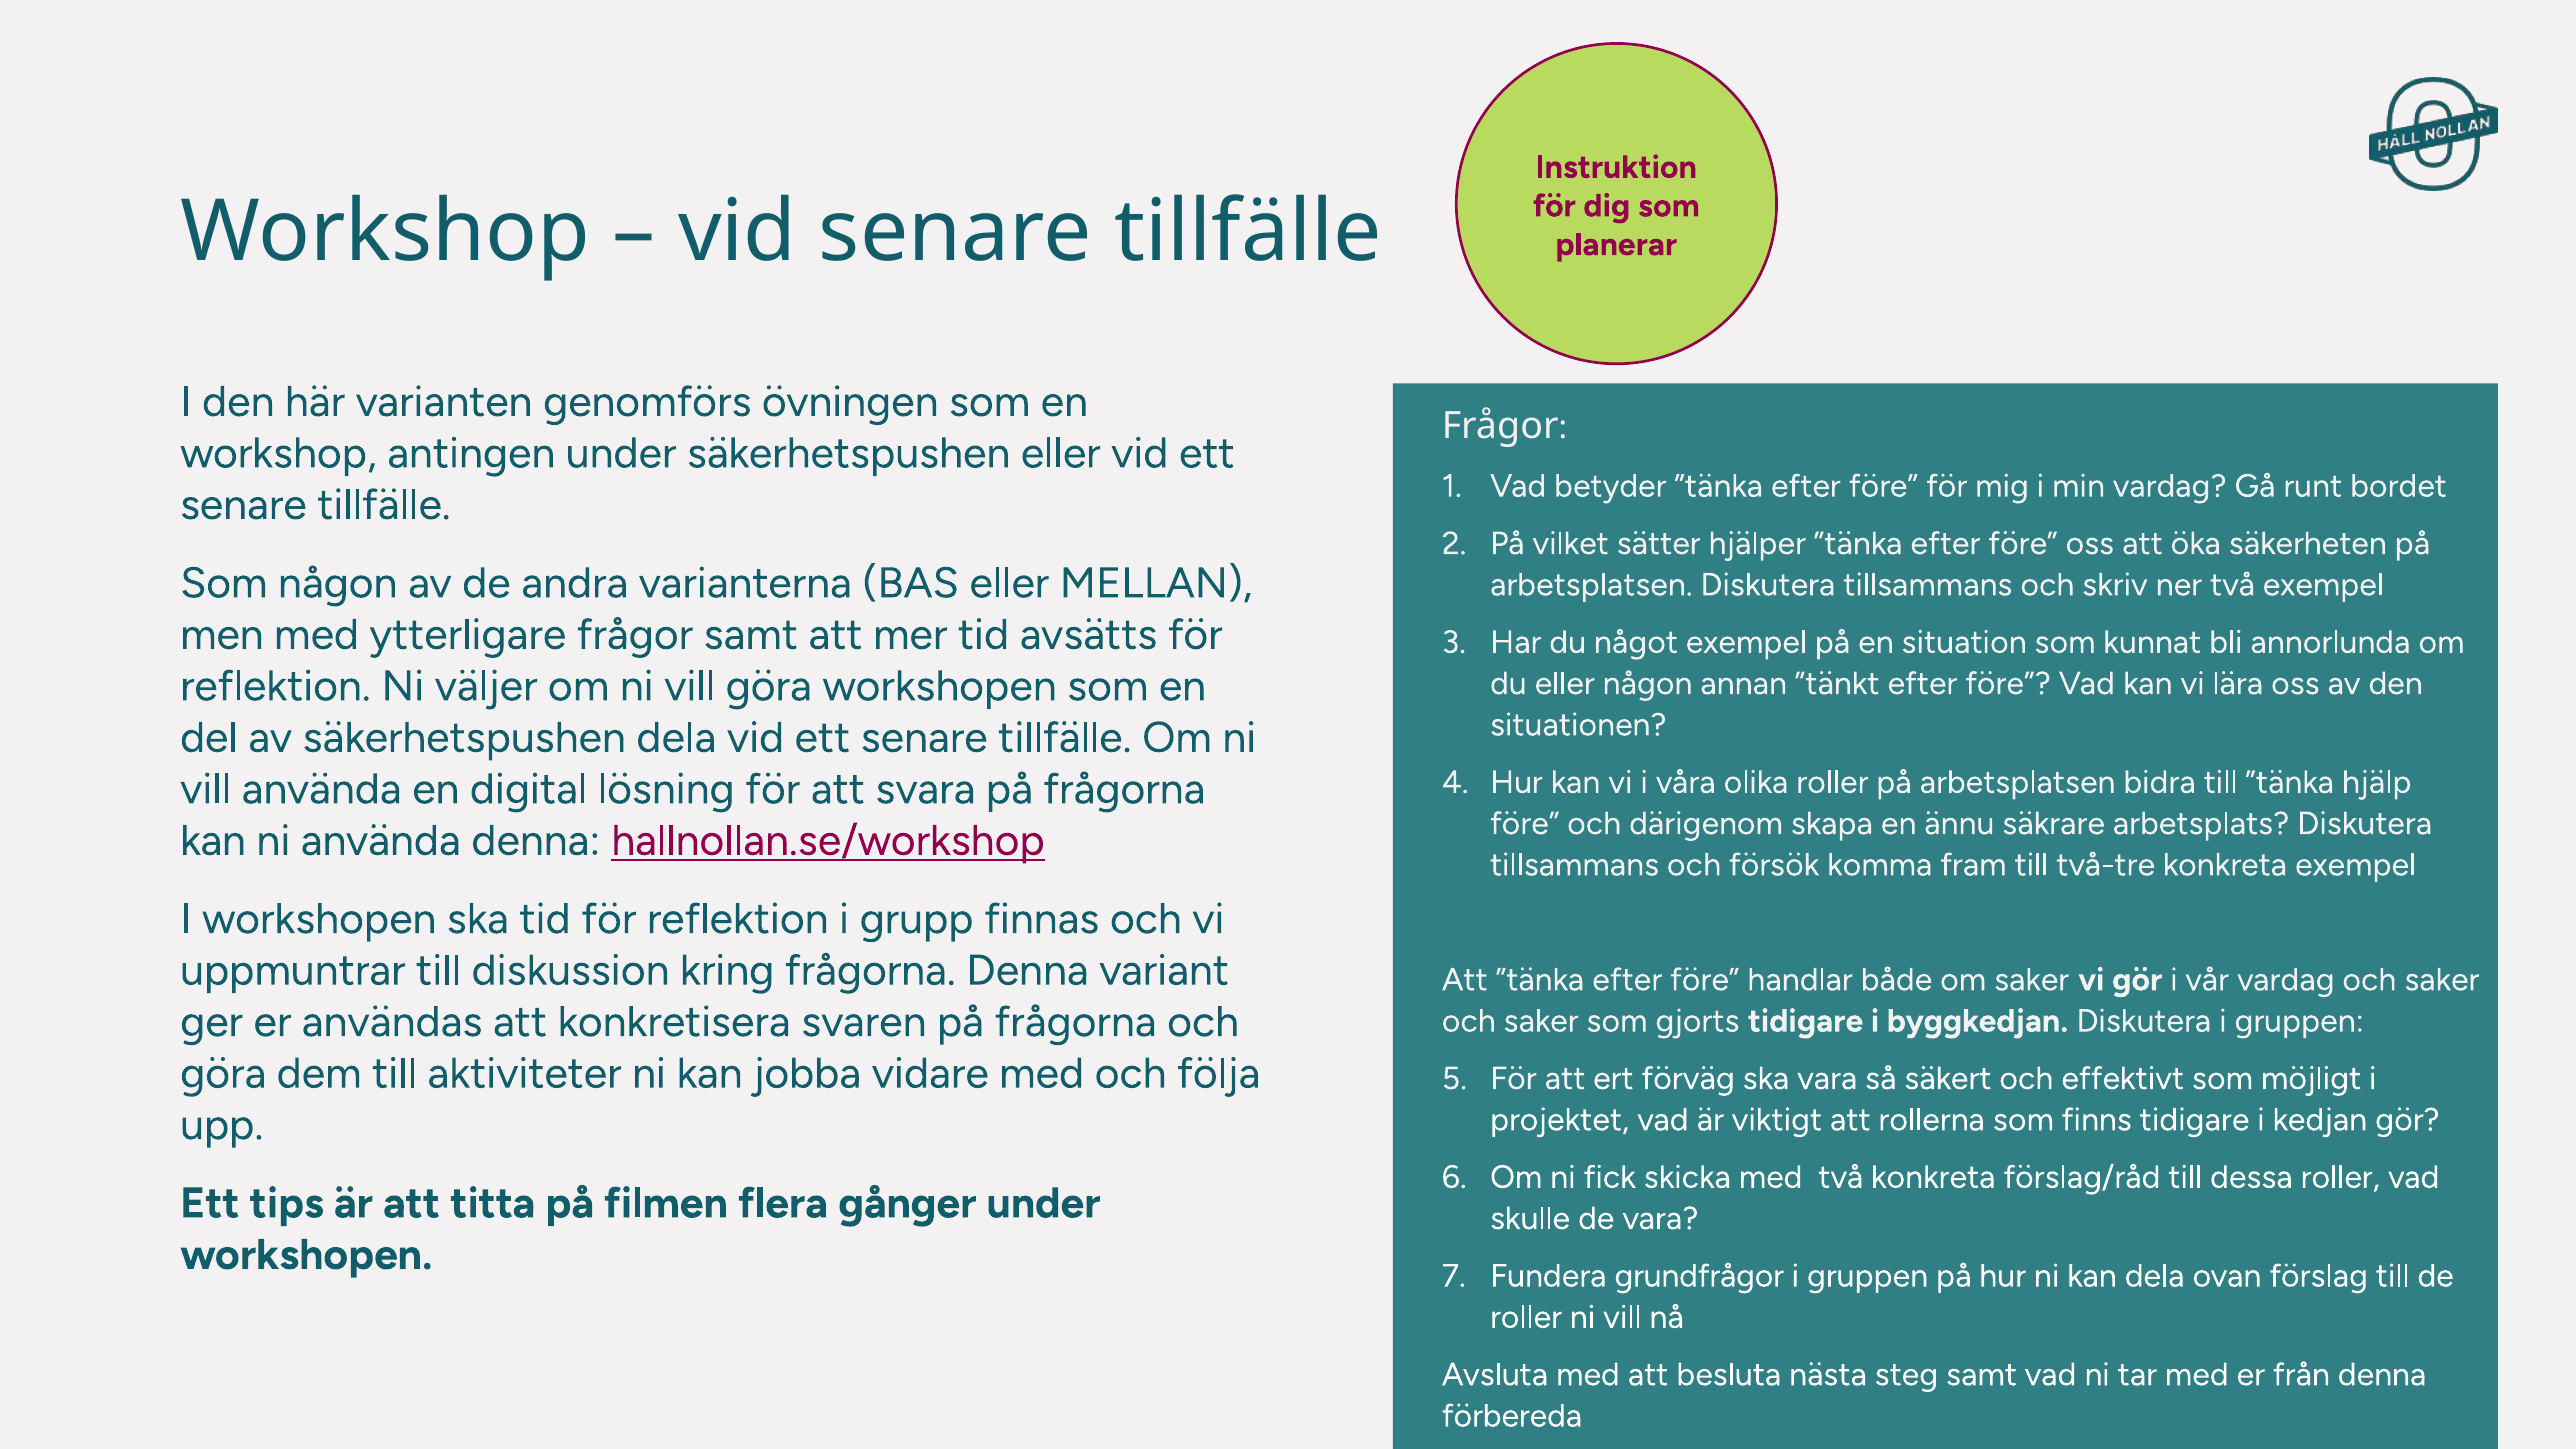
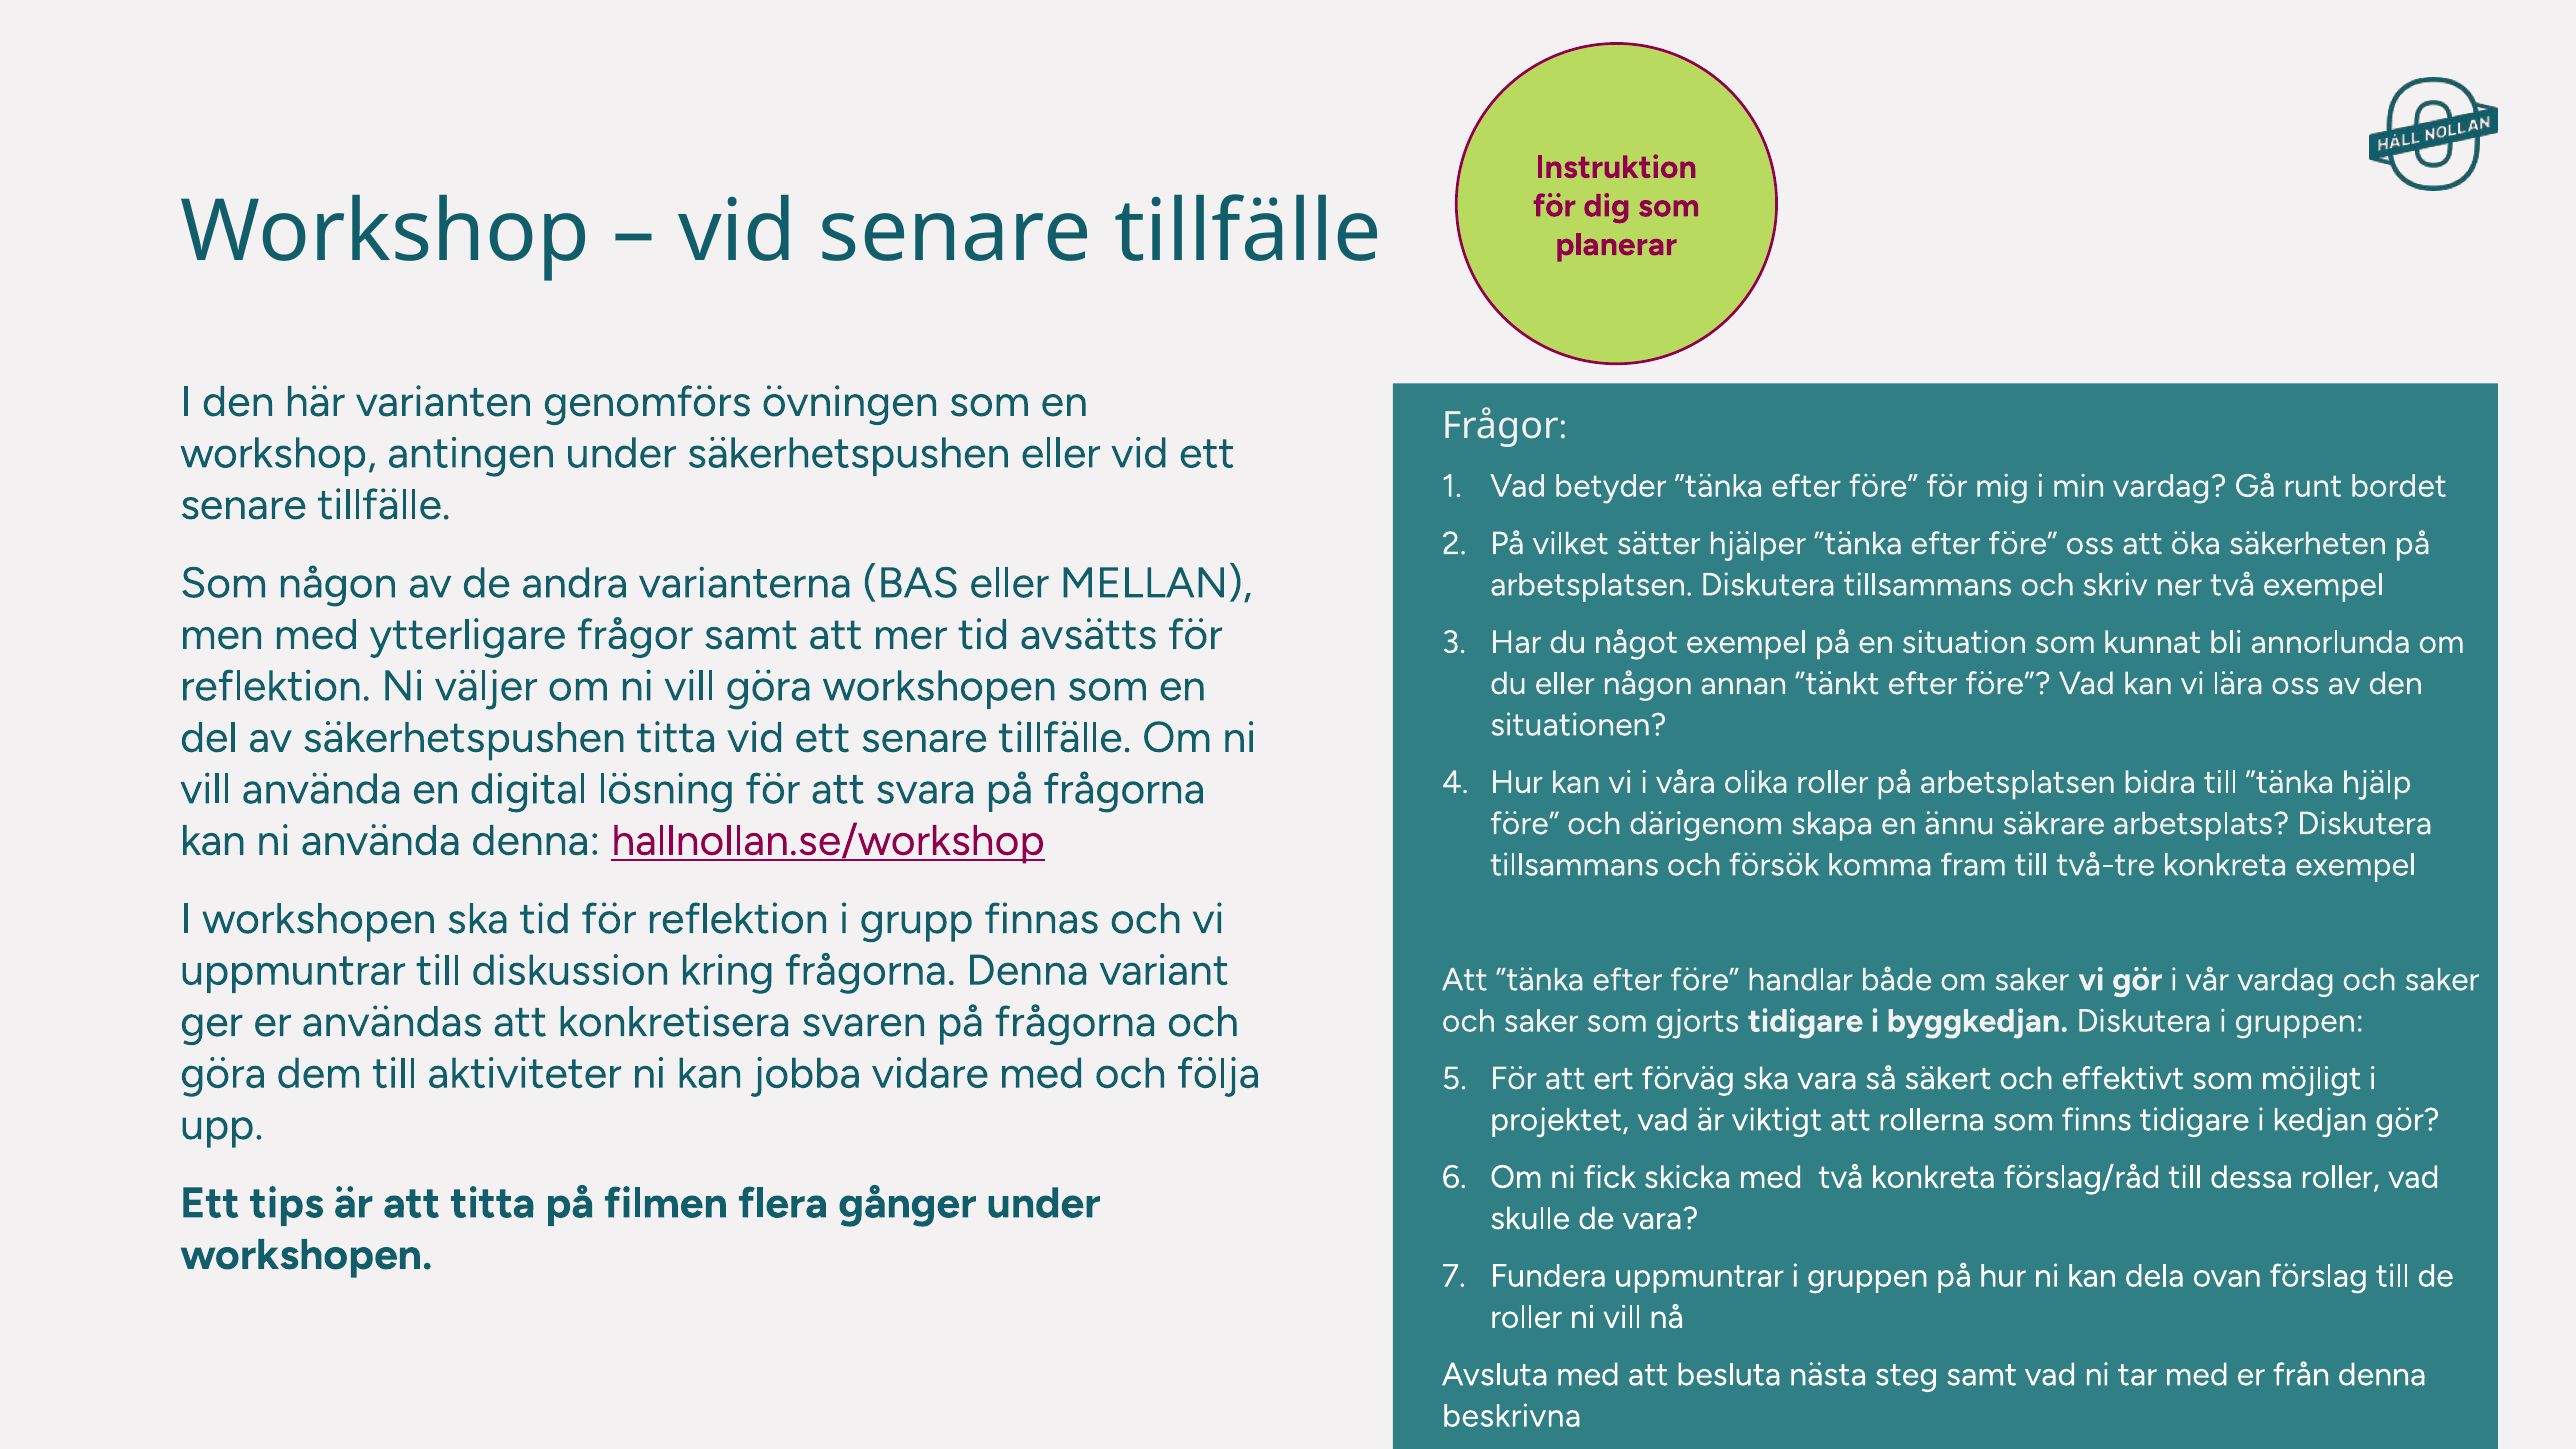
säkerhetspushen dela: dela -> titta
Fundera grundfrågor: grundfrågor -> uppmuntrar
förbereda: förbereda -> beskrivna
